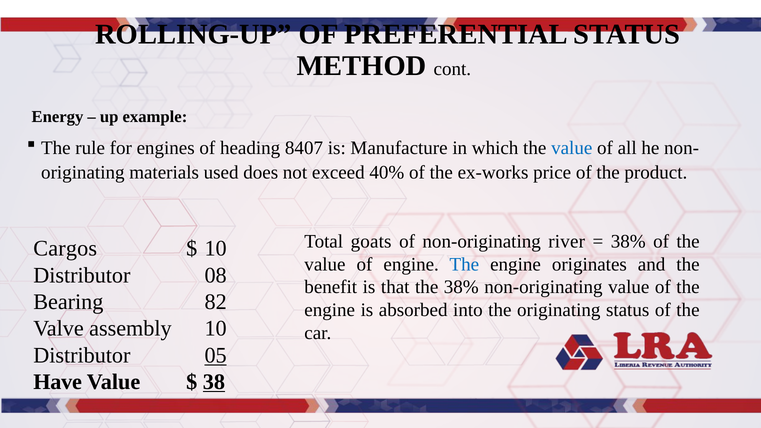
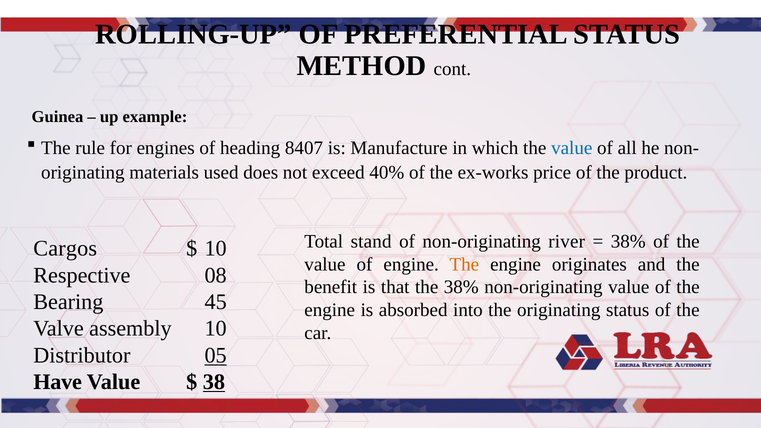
Energy: Energy -> Guinea
goats: goats -> stand
The at (464, 264) colour: blue -> orange
Distributor at (82, 275): Distributor -> Respective
82: 82 -> 45
